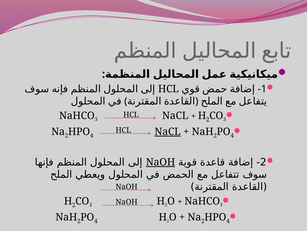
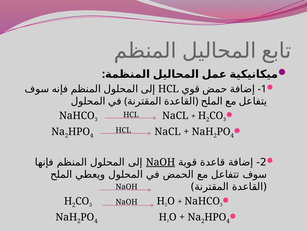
NaCL at (168, 131) underline: present -> none
